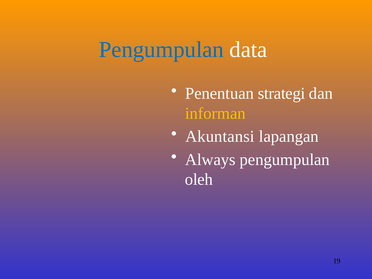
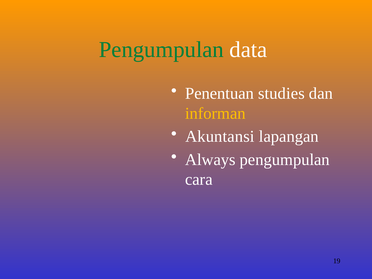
Pengumpulan at (161, 50) colour: blue -> green
strategi: strategi -> studies
oleh: oleh -> cara
